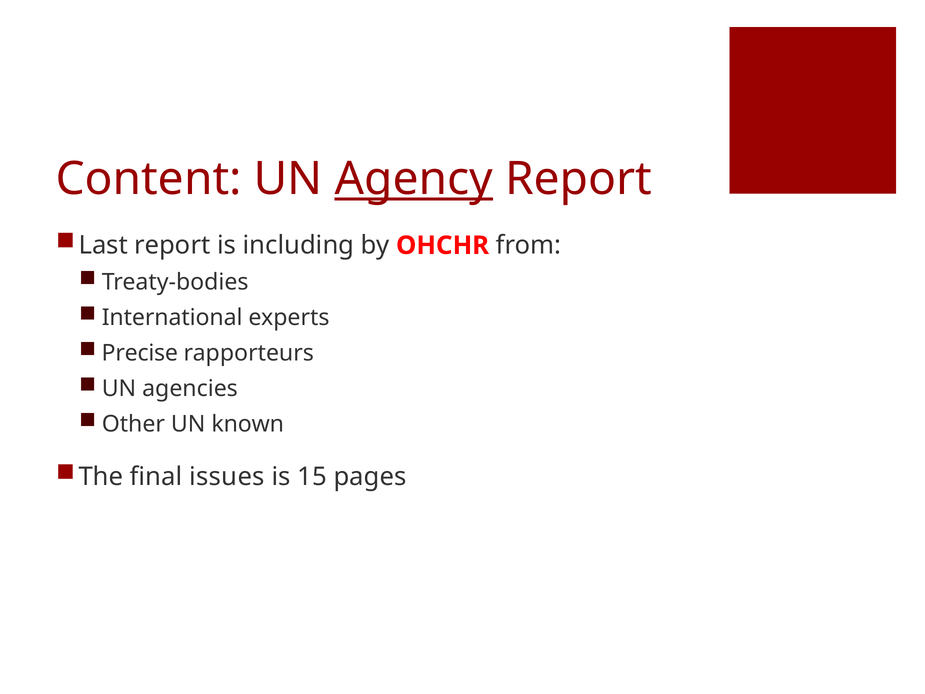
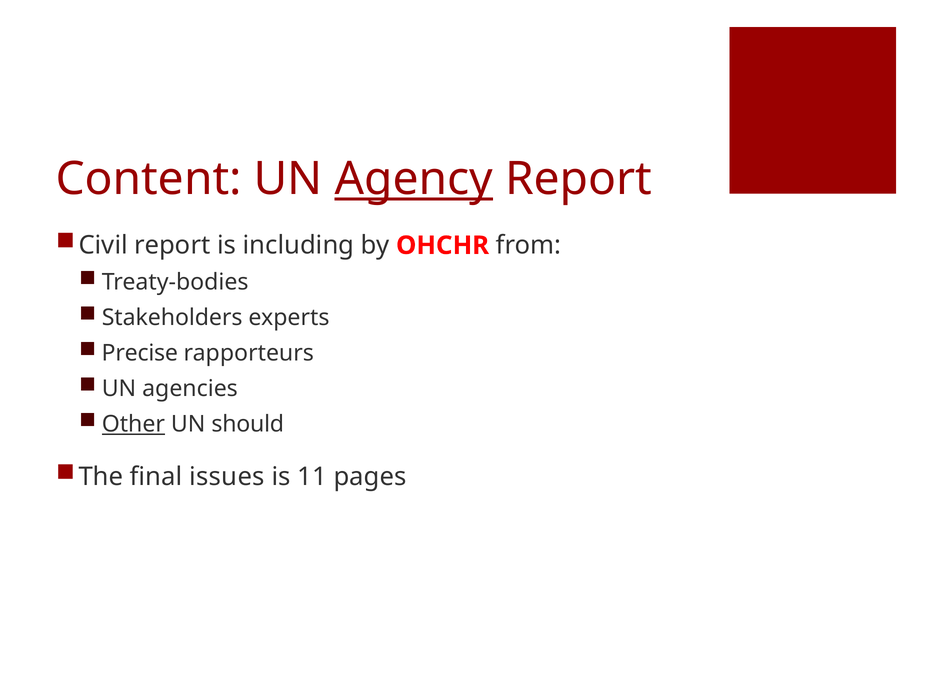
Last: Last -> Civil
International: International -> Stakeholders
Other underline: none -> present
known: known -> should
15: 15 -> 11
